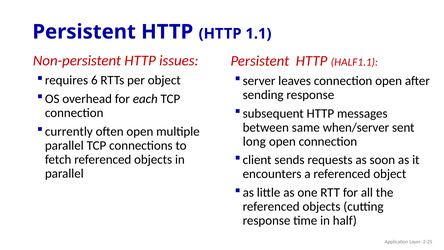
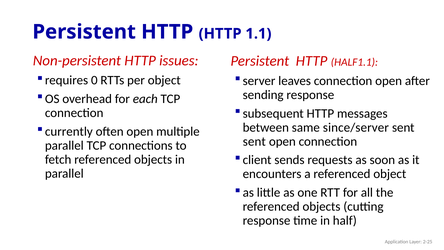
6: 6 -> 0
when/server: when/server -> since/server
long at (254, 141): long -> sent
